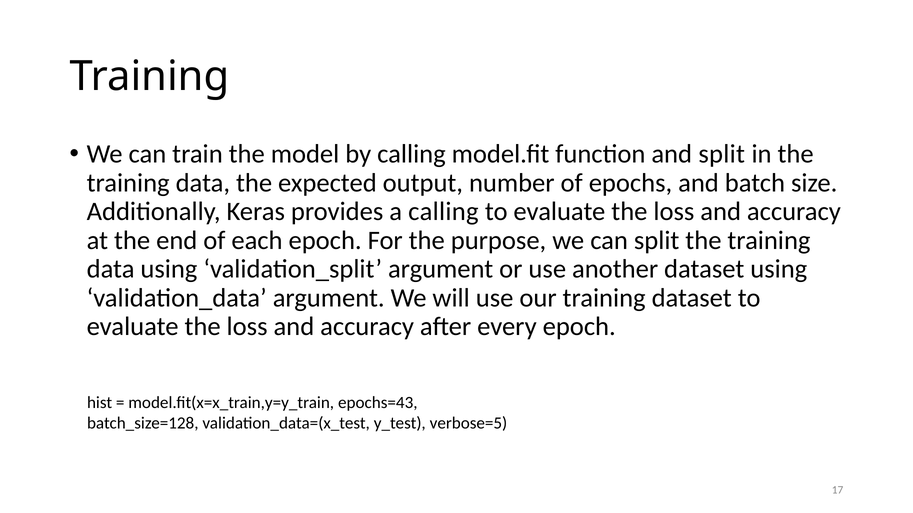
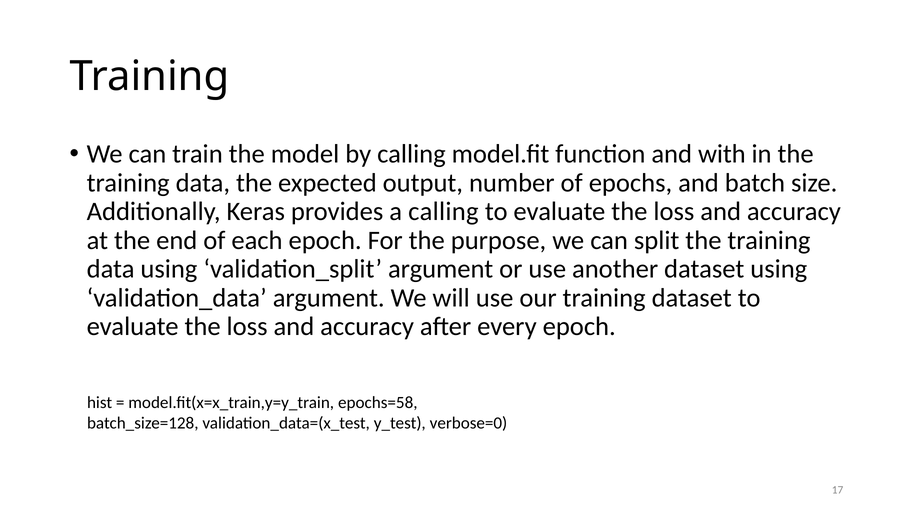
and split: split -> with
epochs=43: epochs=43 -> epochs=58
verbose=5: verbose=5 -> verbose=0
